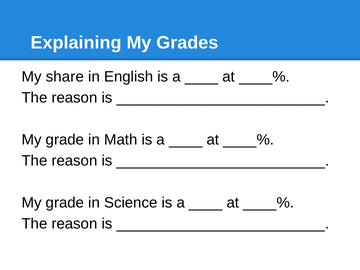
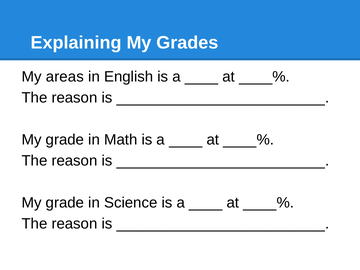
share: share -> areas
